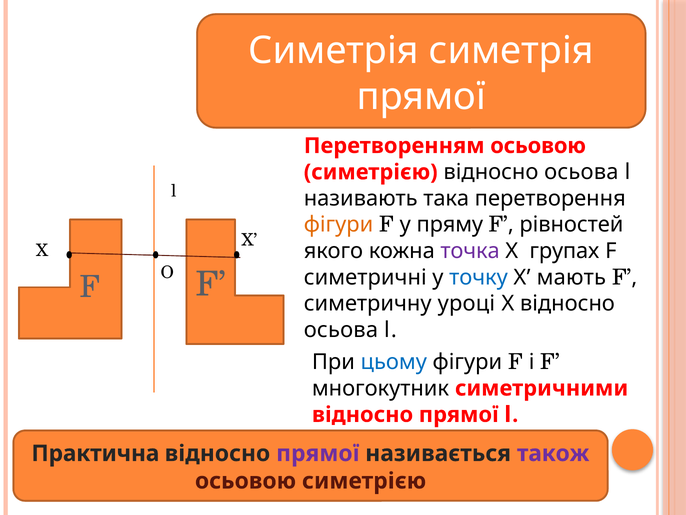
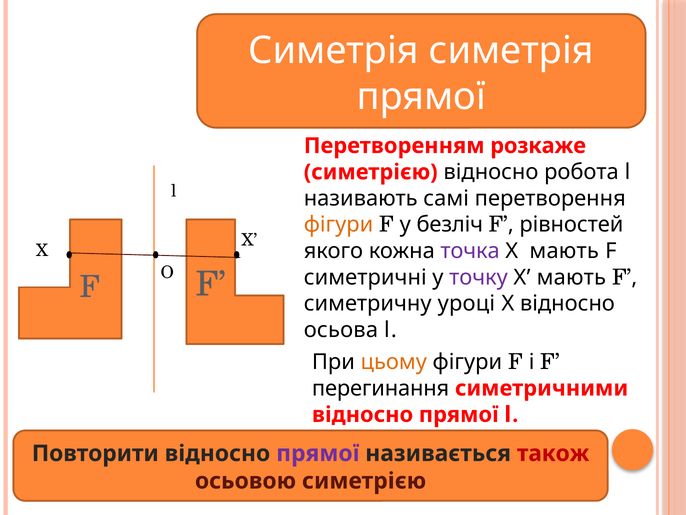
Перетворенням осьовою: осьовою -> розкаже
симетрією відносно осьова: осьова -> робота
така: така -> самі
пряму: пряму -> безліч
групах at (564, 251): групах -> мають
точку colour: blue -> purple
цьому colour: blue -> orange
многокутник: многокутник -> перегинання
Практична: Практична -> Повторити
також colour: purple -> red
